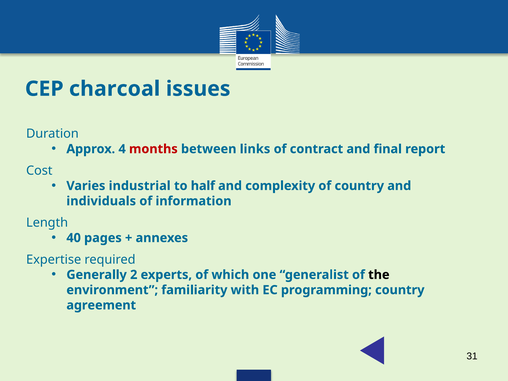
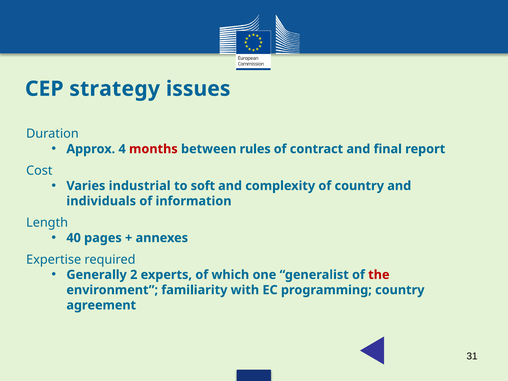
charcoal: charcoal -> strategy
links: links -> rules
half: half -> soft
the colour: black -> red
